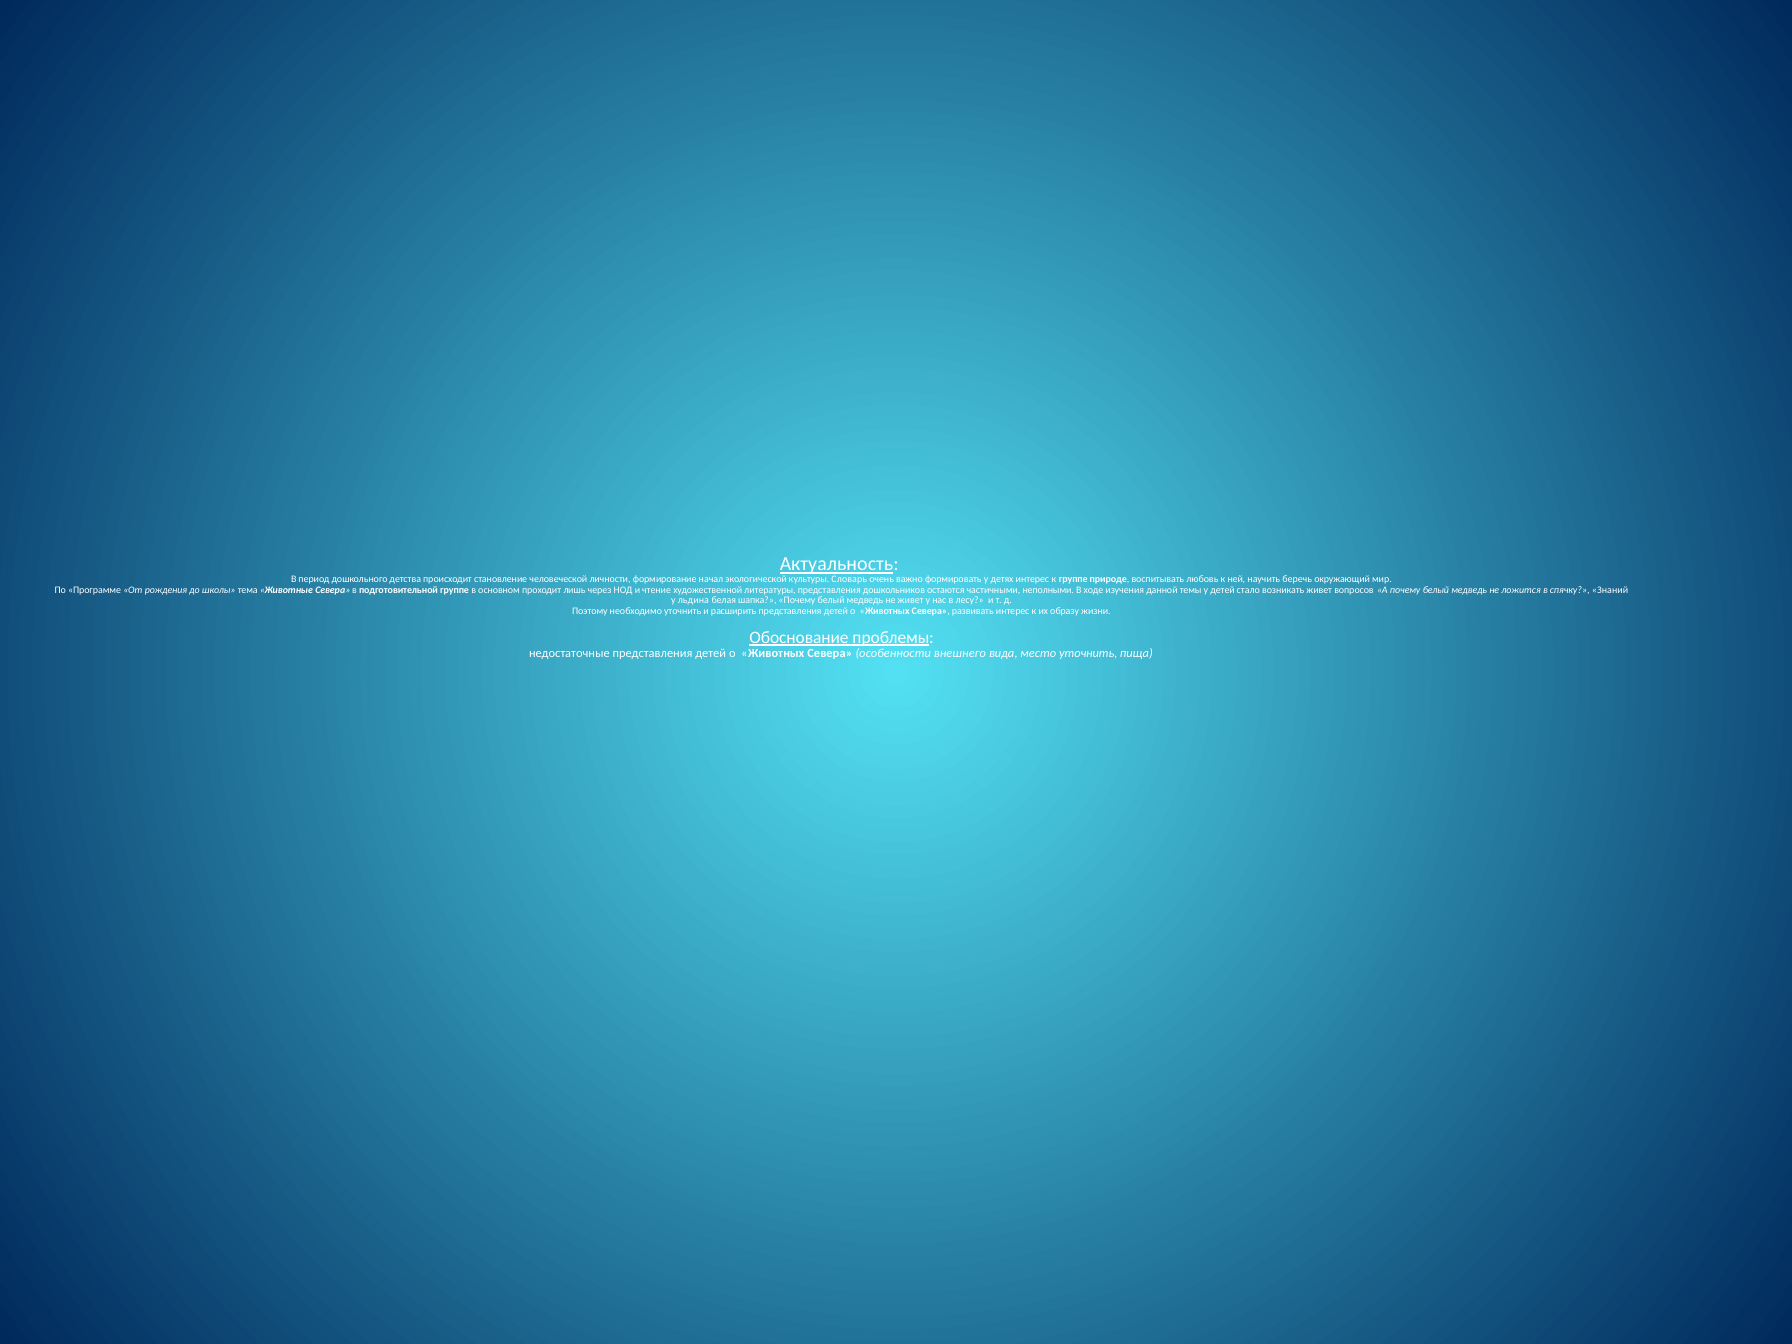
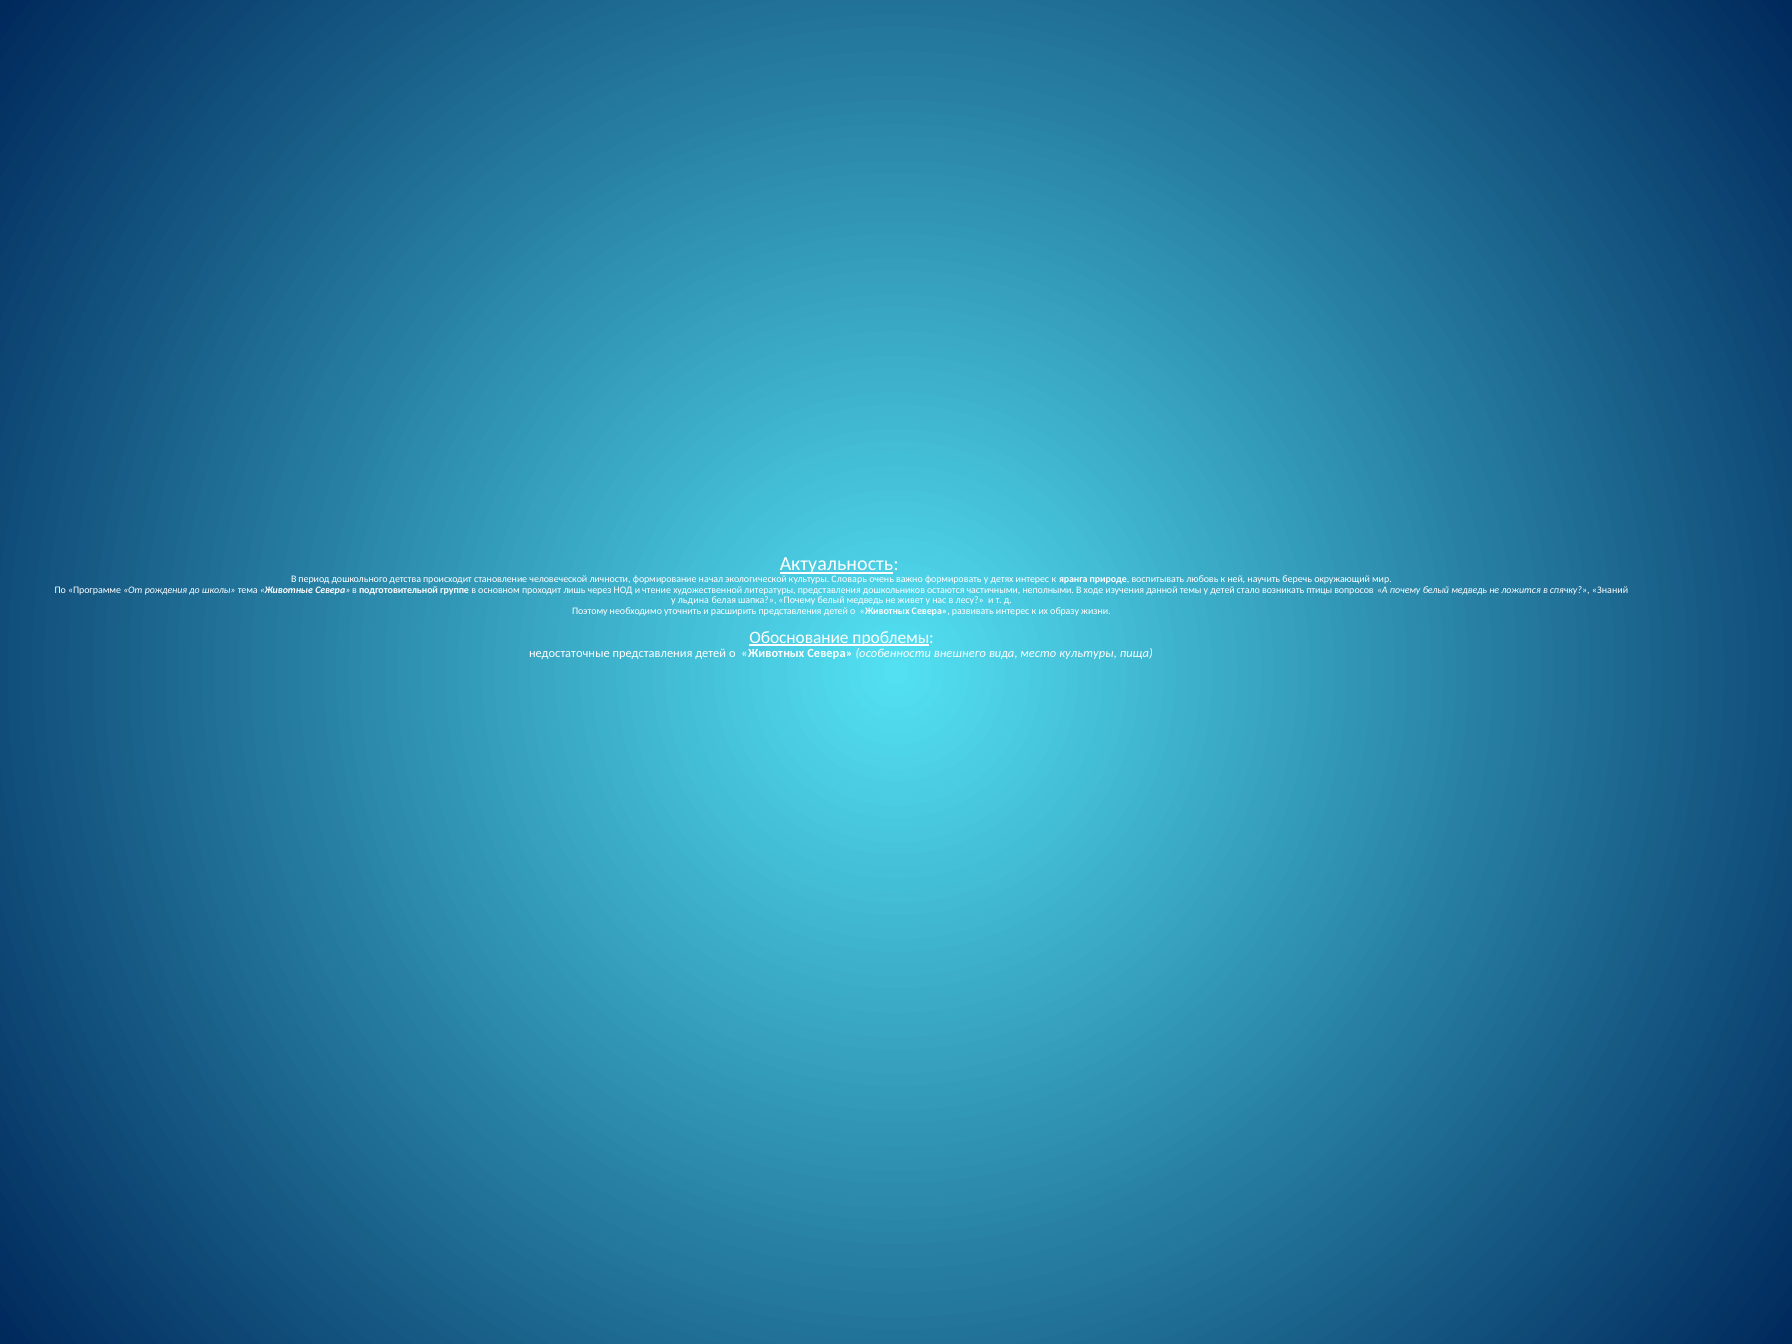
к группе: группе -> яранга
возникать живет: живет -> птицы
место уточнить: уточнить -> культуры
